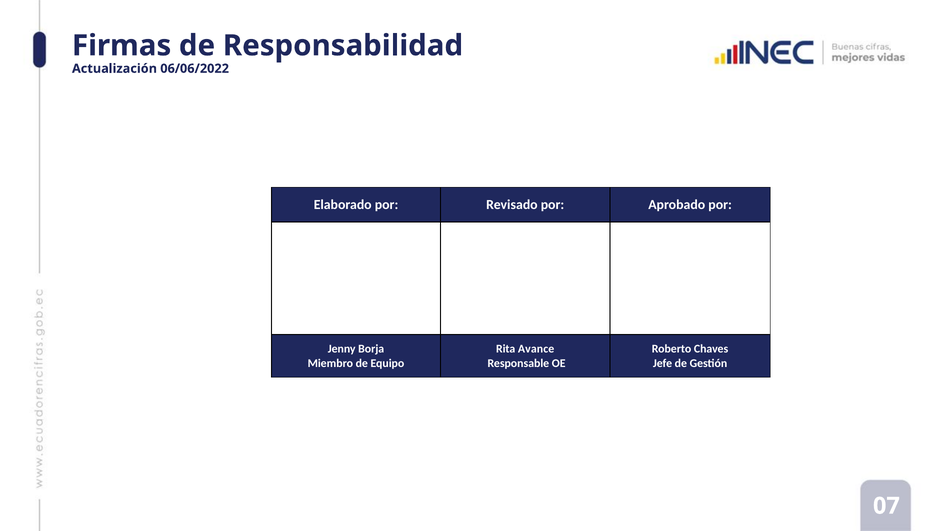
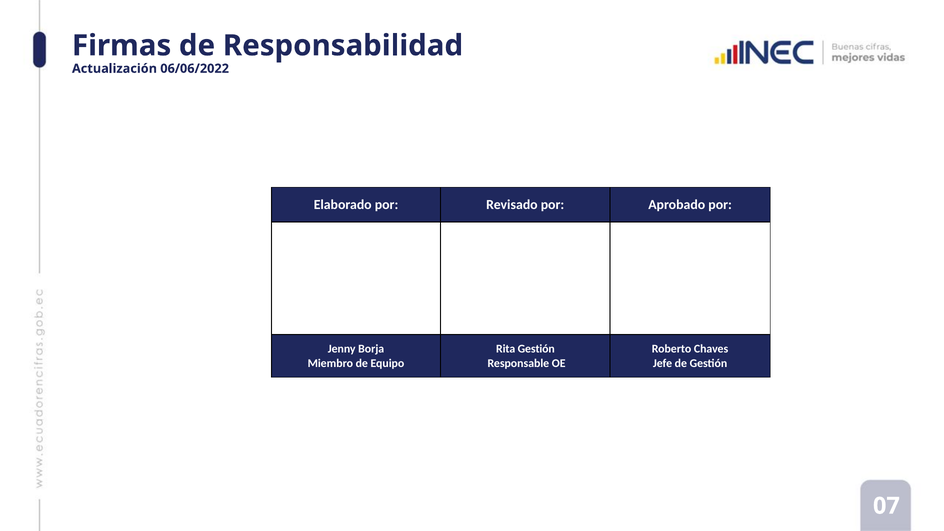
Rita Avance: Avance -> Gestión
